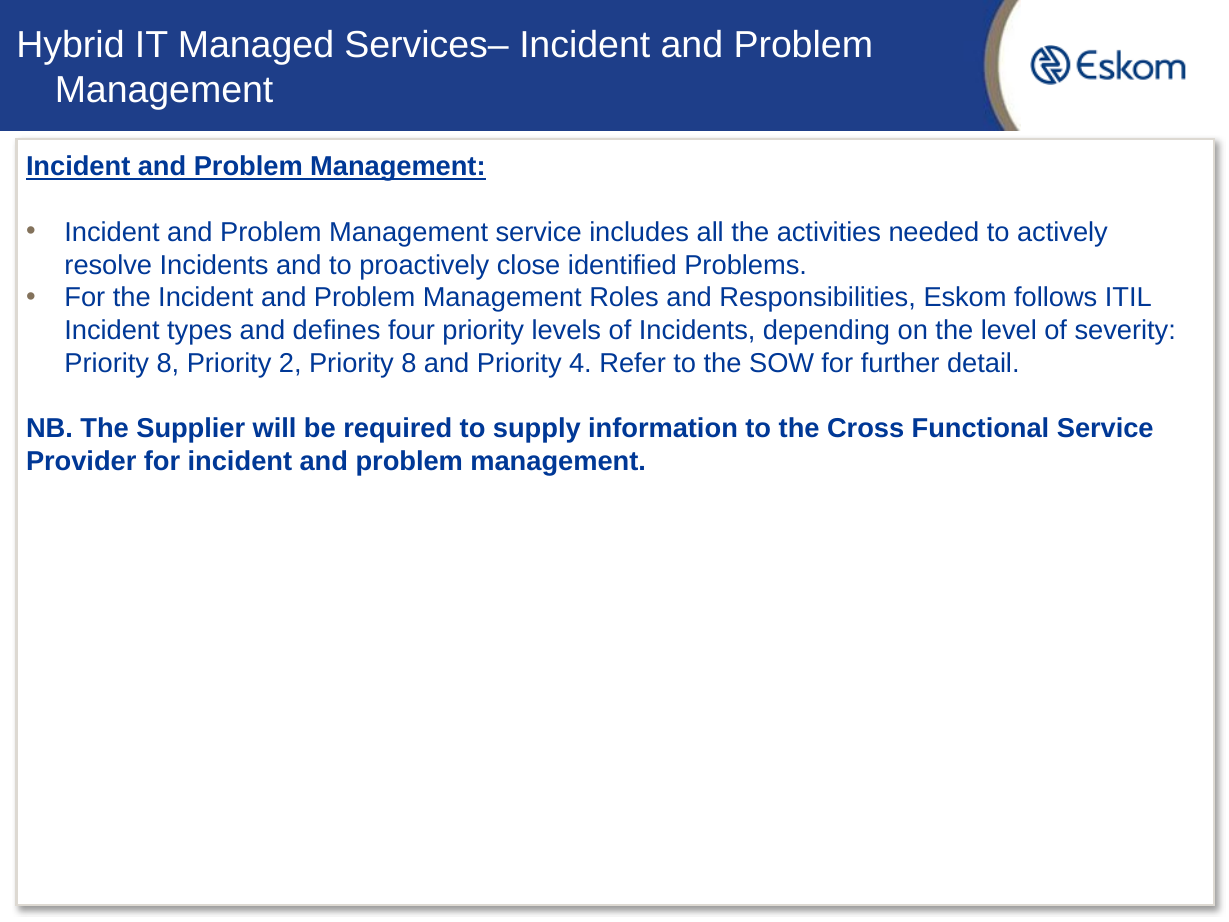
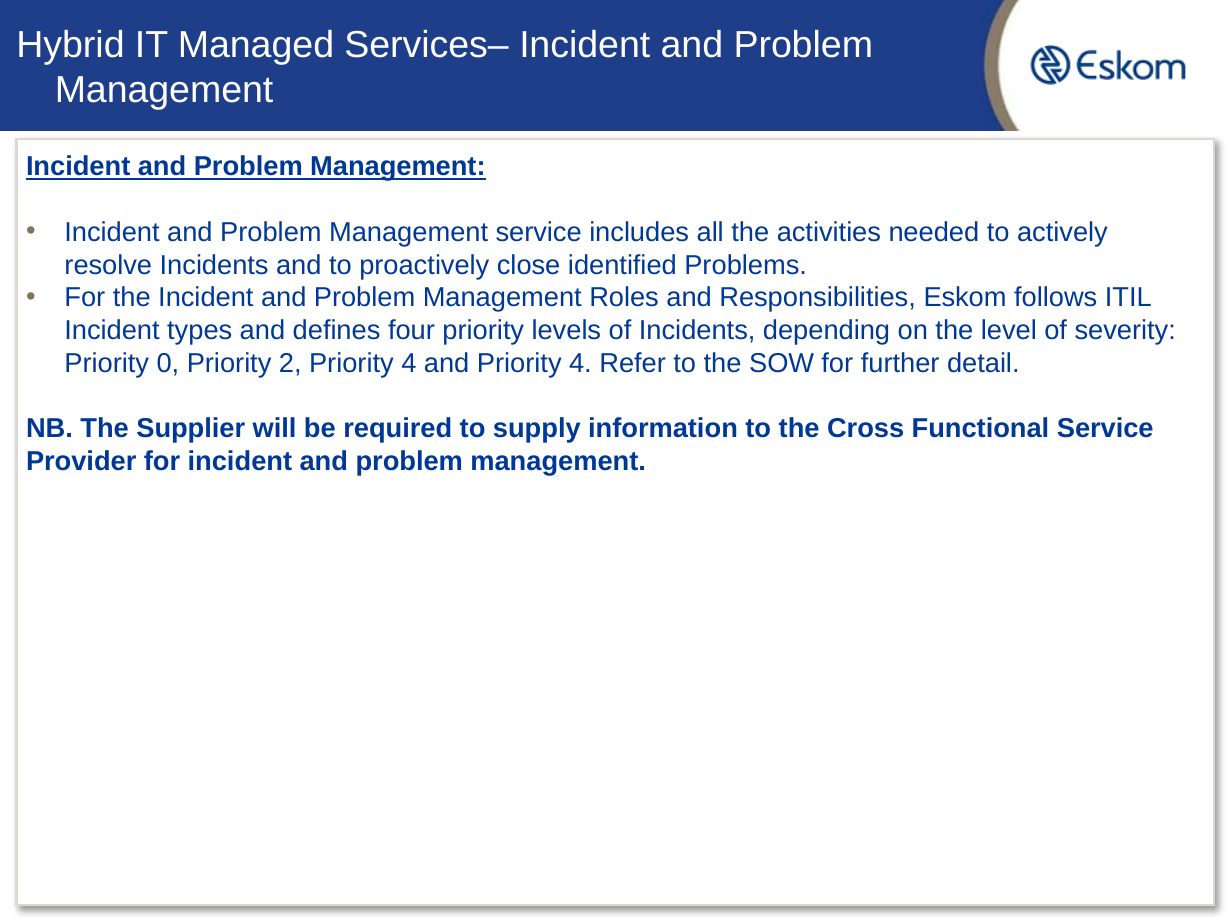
8 at (168, 363): 8 -> 0
2 Priority 8: 8 -> 4
